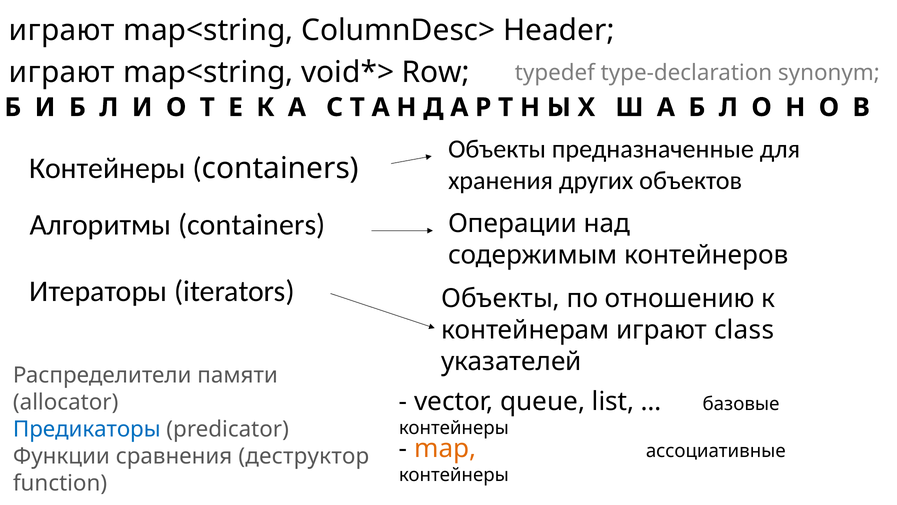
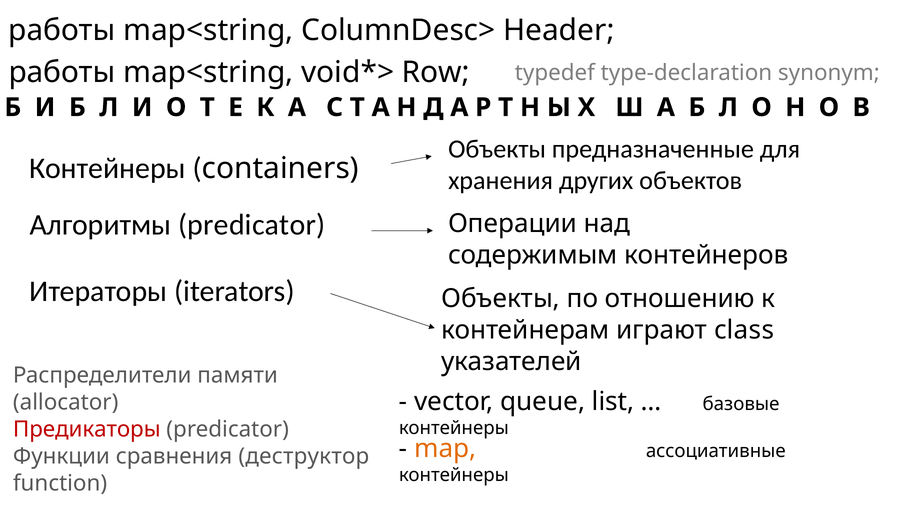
играют at (62, 30): играют -> работы
играют at (62, 72): играют -> работы
Алгоритмы containers: containers -> predicator
Предикаторы colour: blue -> red
